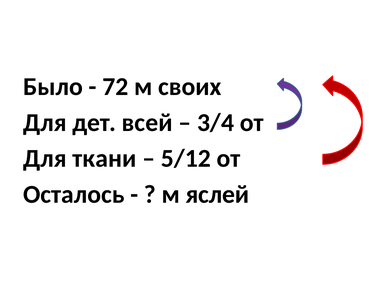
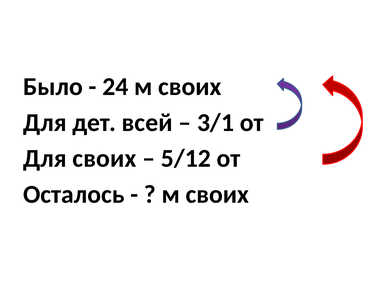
72: 72 -> 24
3/4: 3/4 -> 3/1
Для ткани: ткани -> своих
яслей at (217, 194): яслей -> своих
